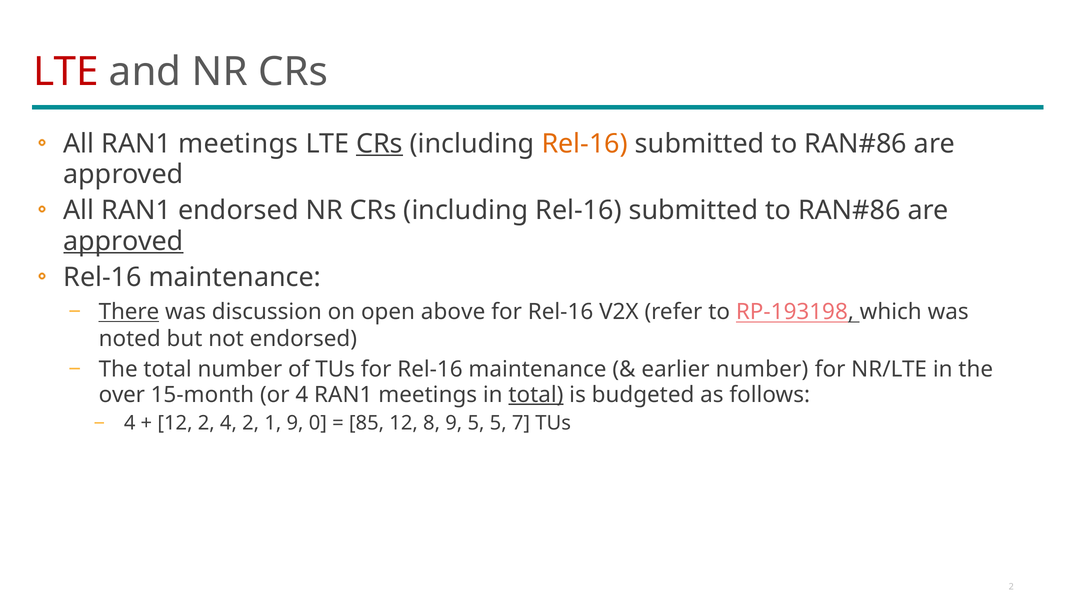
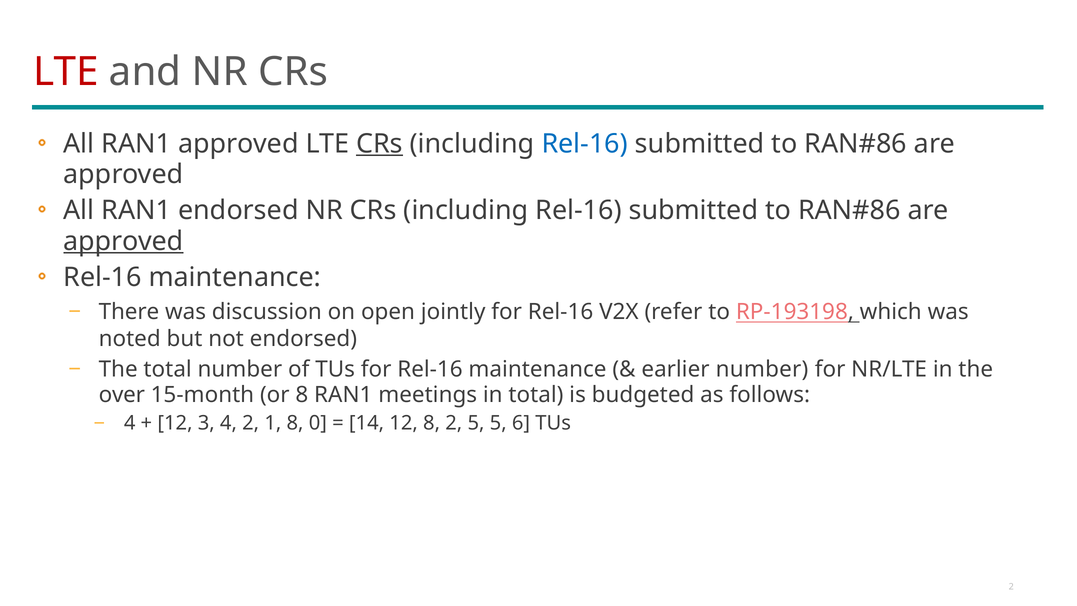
All RAN1 meetings: meetings -> approved
Rel-16 at (585, 144) colour: orange -> blue
There underline: present -> none
above: above -> jointly
or 4: 4 -> 8
total at (536, 395) underline: present -> none
12 2: 2 -> 3
1 9: 9 -> 8
85: 85 -> 14
8 9: 9 -> 2
7: 7 -> 6
